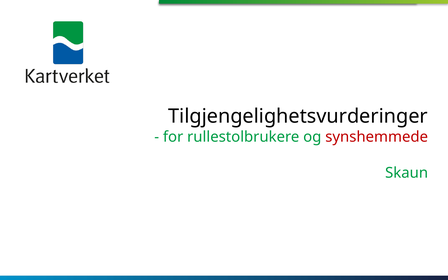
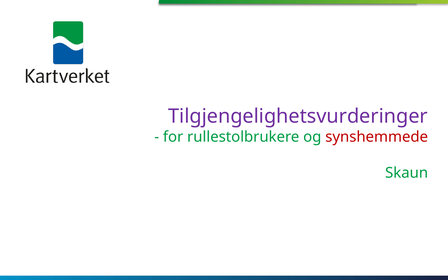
Tilgjengelighetsvurderinger colour: black -> purple
